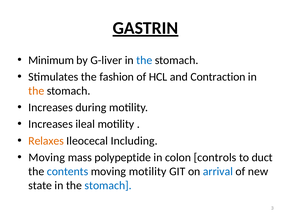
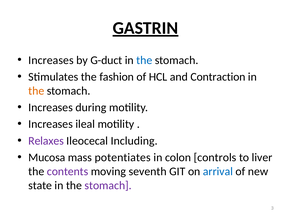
Minimum at (51, 60): Minimum -> Increases
G-liver: G-liver -> G-duct
Relaxes colour: orange -> purple
Moving at (47, 158): Moving -> Mucosa
polypeptide: polypeptide -> potentiates
duct: duct -> liver
contents colour: blue -> purple
moving motility: motility -> seventh
stomach at (108, 186) colour: blue -> purple
